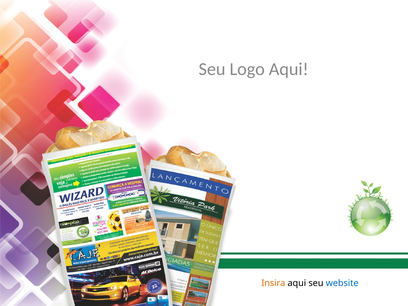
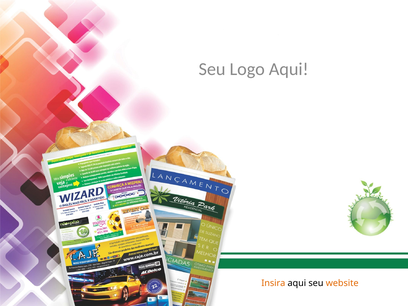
website colour: blue -> orange
